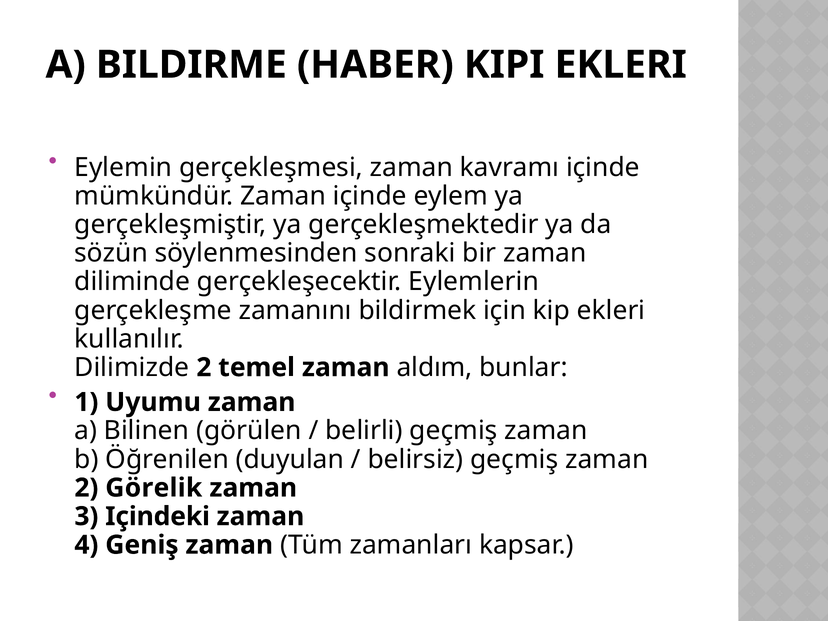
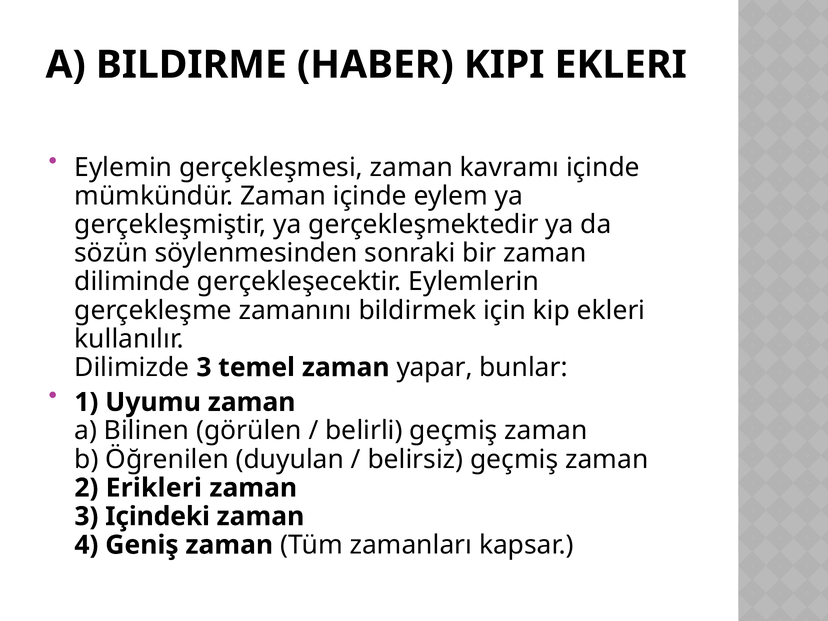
Dilimizde 2: 2 -> 3
aldım: aldım -> yapar
Görelik: Görelik -> Erikleri
